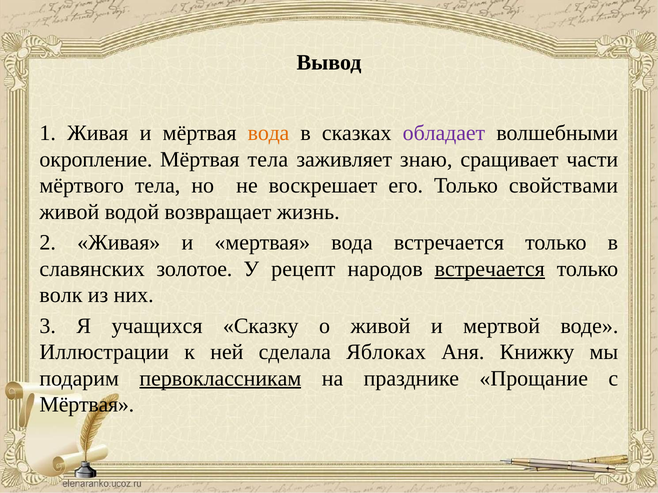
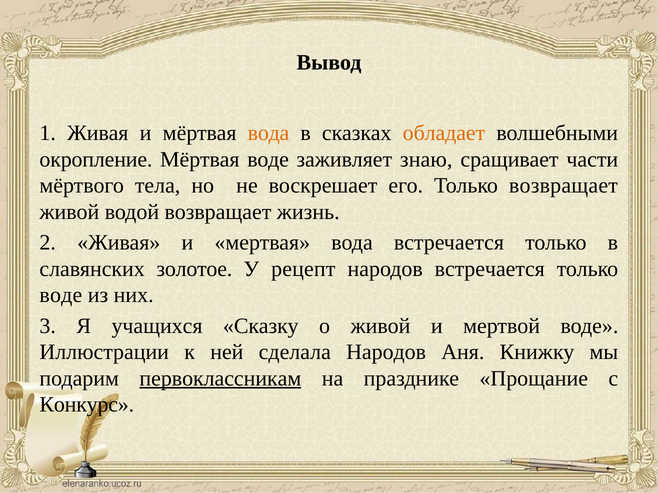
обладает colour: purple -> orange
Мёртвая тела: тела -> воде
Только свойствами: свойствами -> возвращает
встречается at (490, 269) underline: present -> none
волк at (61, 295): волк -> воде
сделала Яблоках: Яблоках -> Народов
Мёртвая at (87, 405): Мёртвая -> Конкурс
